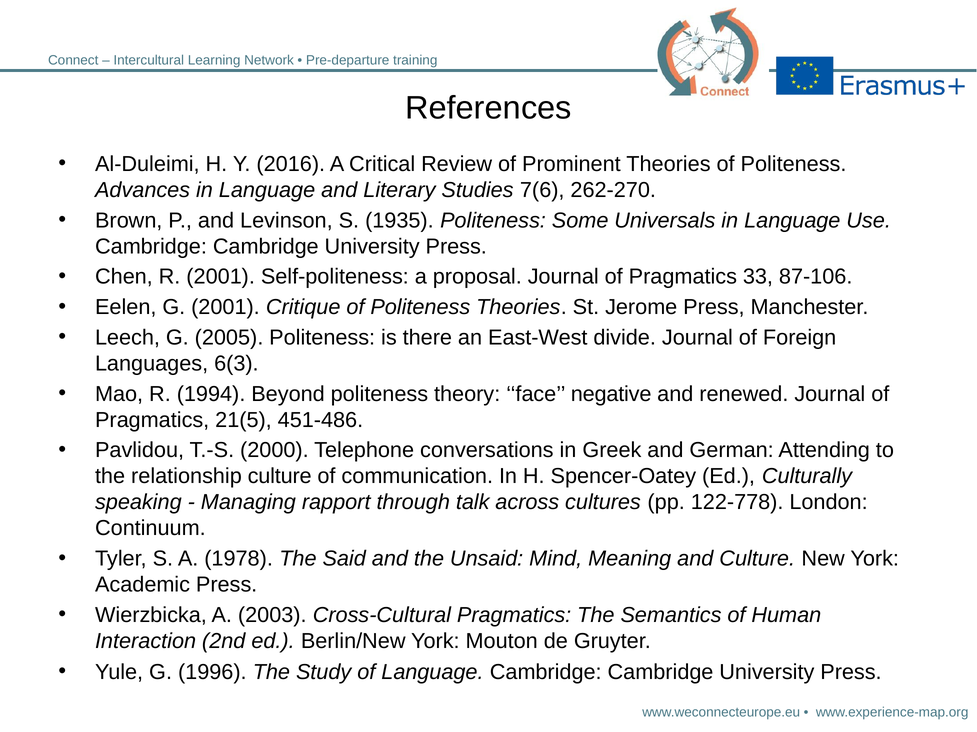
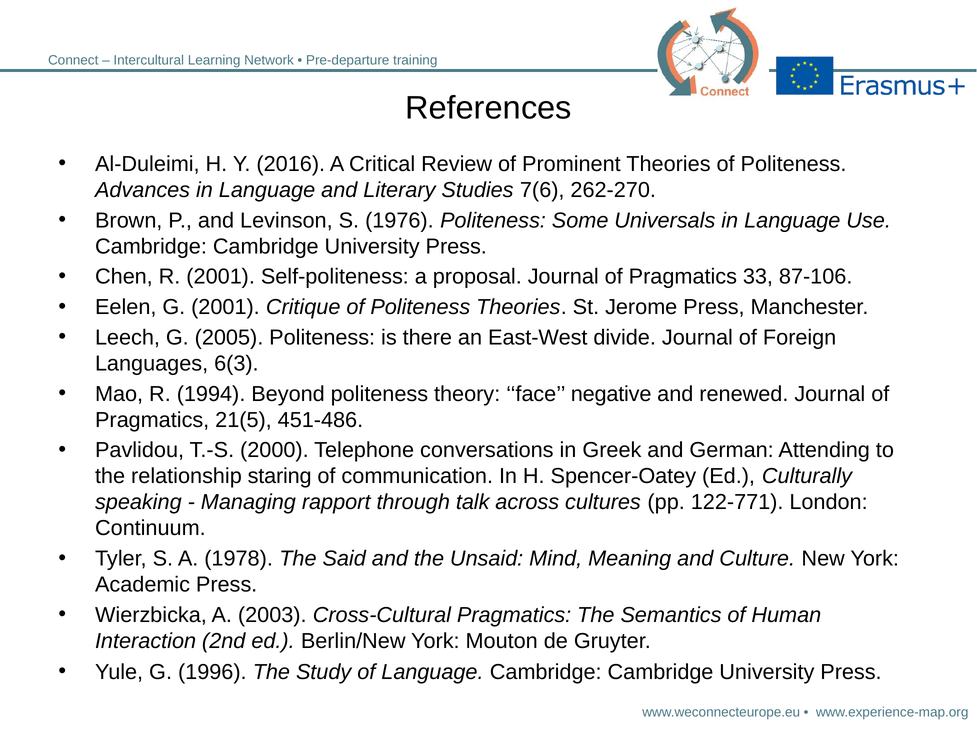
1935: 1935 -> 1976
relationship culture: culture -> staring
122-778: 122-778 -> 122-771
